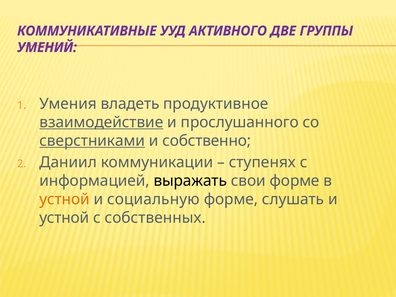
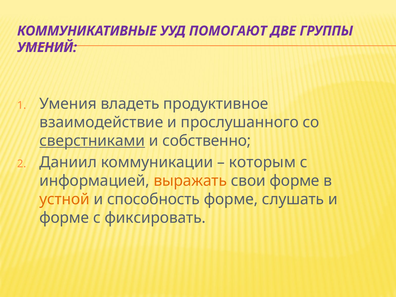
АКТИВНОГО: АКТИВНОГО -> ПОМОГАЮТ
взаимодействие underline: present -> none
ступенях: ступенях -> которым
выражать colour: black -> orange
социальную: социальную -> способность
устной at (64, 218): устной -> форме
собственных: собственных -> фиксировать
